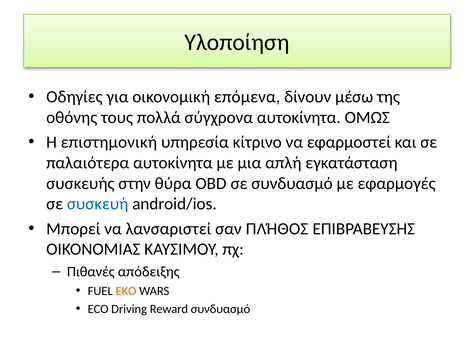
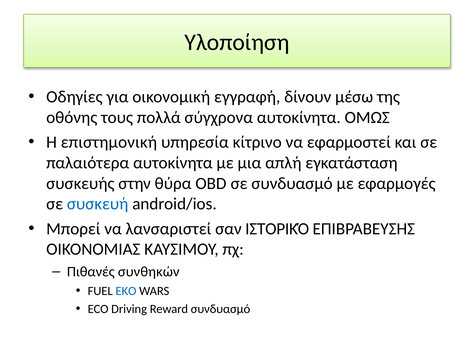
επόμενα: επόμενα -> εγγραφή
ΠΛΉΘΟΣ: ΠΛΉΘΟΣ -> ΙΣΤΟΡΙΚΌ
απόδειξης: απόδειξης -> συνθηκών
EΚO colour: orange -> blue
